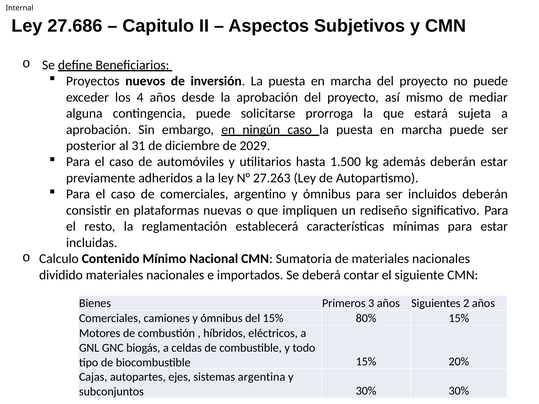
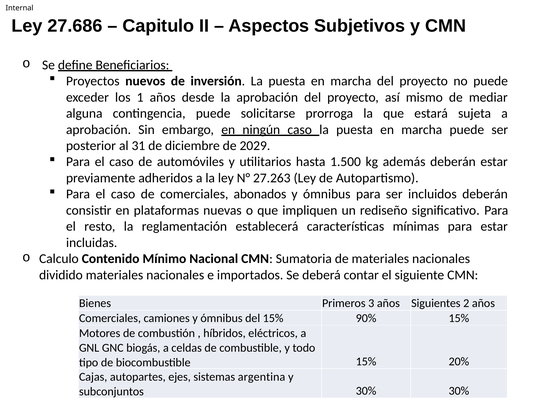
4: 4 -> 1
argentino: argentino -> abonados
80%: 80% -> 90%
